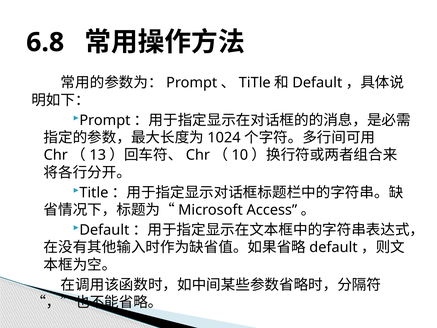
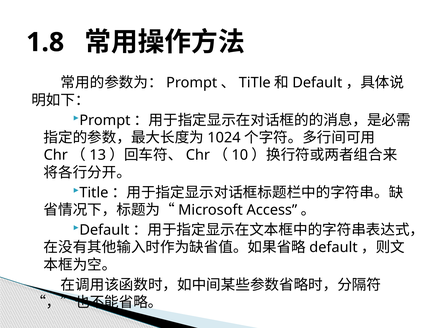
6.8: 6.8 -> 1.8
